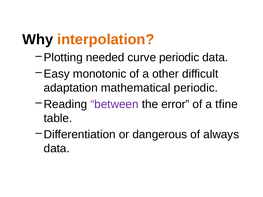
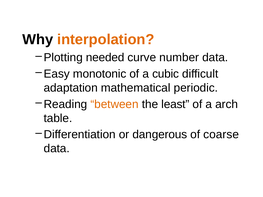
curve periodic: periodic -> number
other: other -> cubic
between colour: purple -> orange
error: error -> least
tfine: tfine -> arch
always: always -> coarse
